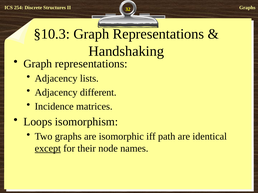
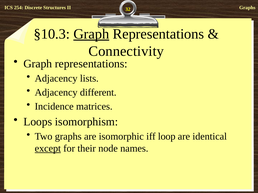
Graph at (91, 34) underline: none -> present
Handshaking: Handshaking -> Connectivity
path: path -> loop
